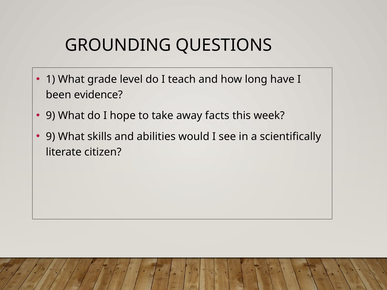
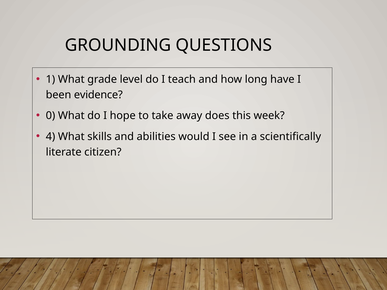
9 at (50, 116): 9 -> 0
facts: facts -> does
9 at (50, 137): 9 -> 4
